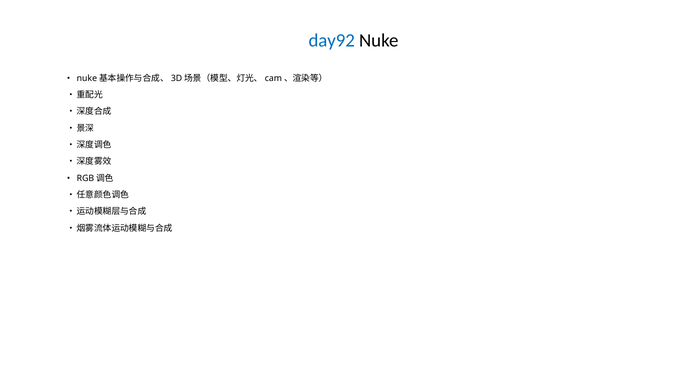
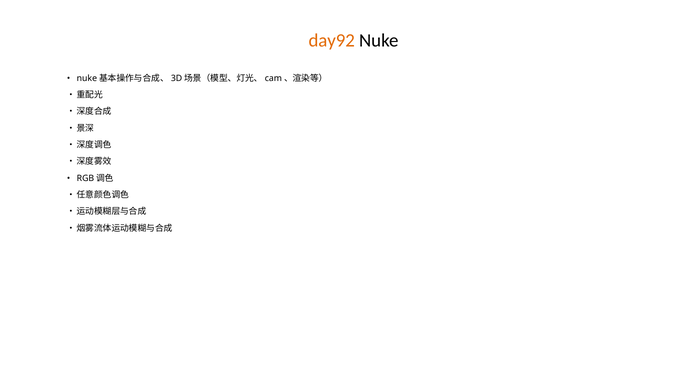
day92 colour: blue -> orange
